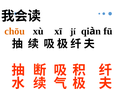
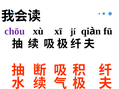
chōu colour: orange -> purple
